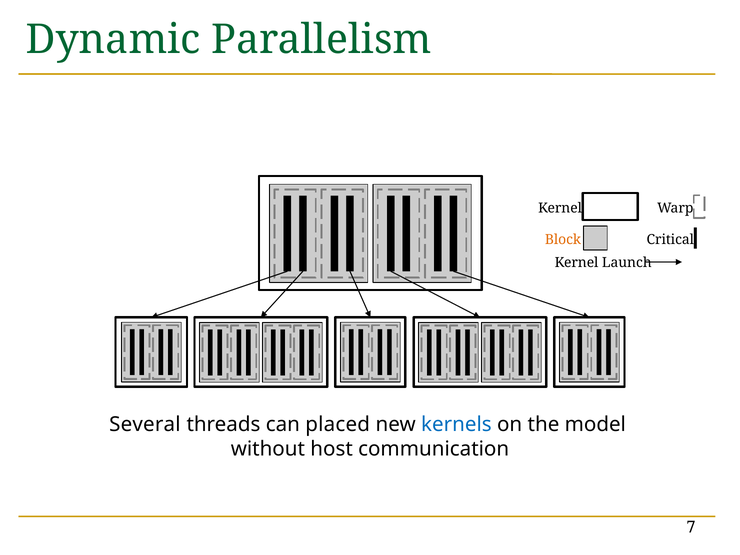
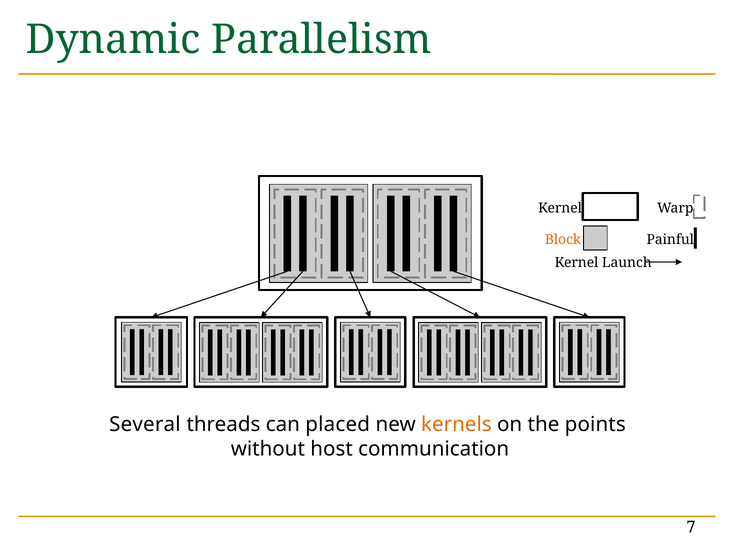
Critical: Critical -> Painful
kernels colour: blue -> orange
model: model -> points
